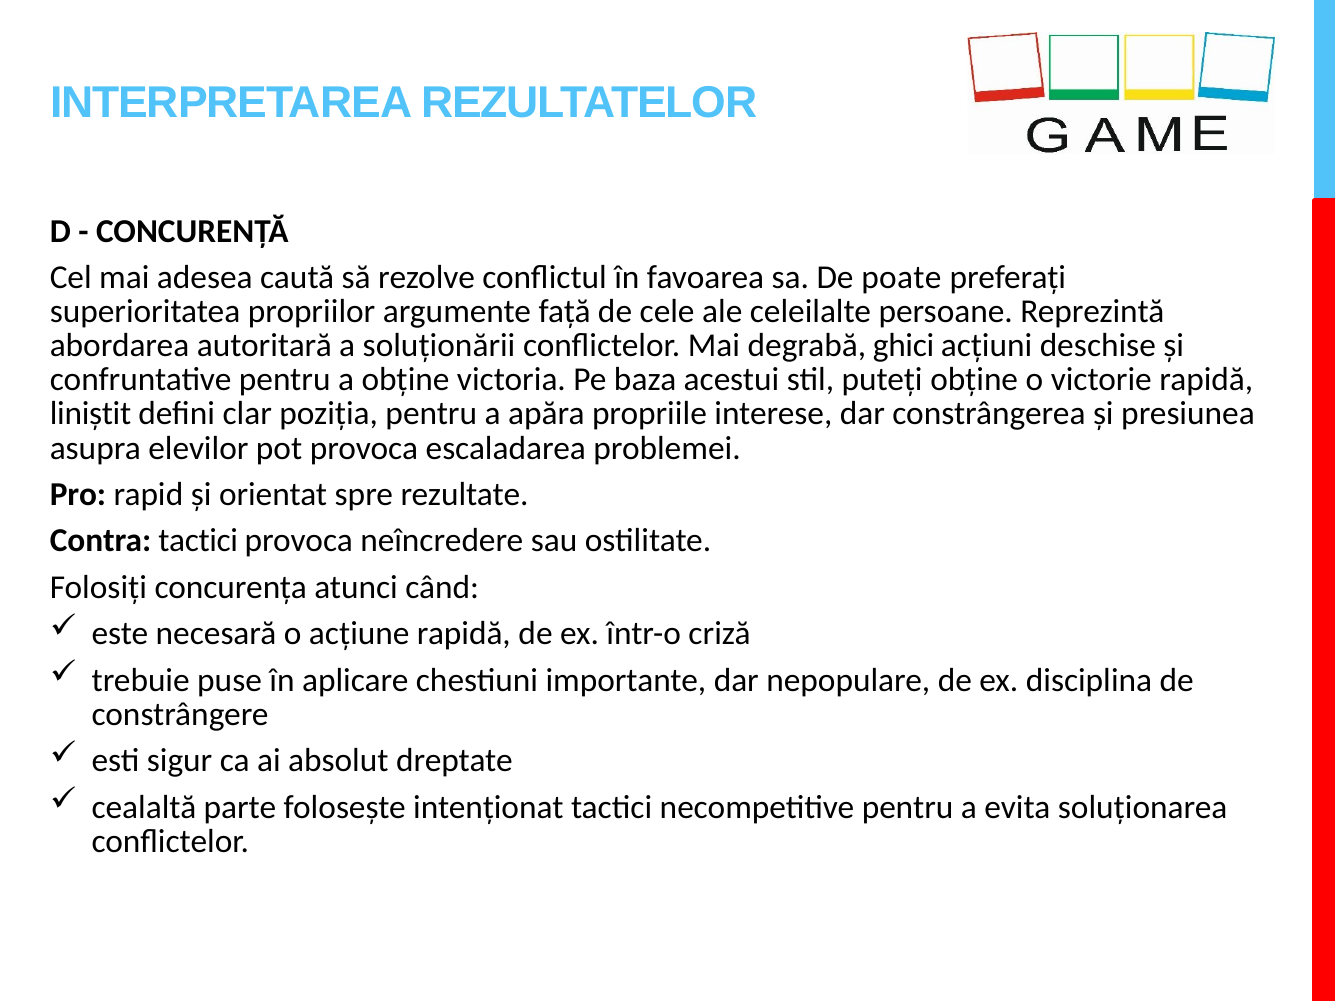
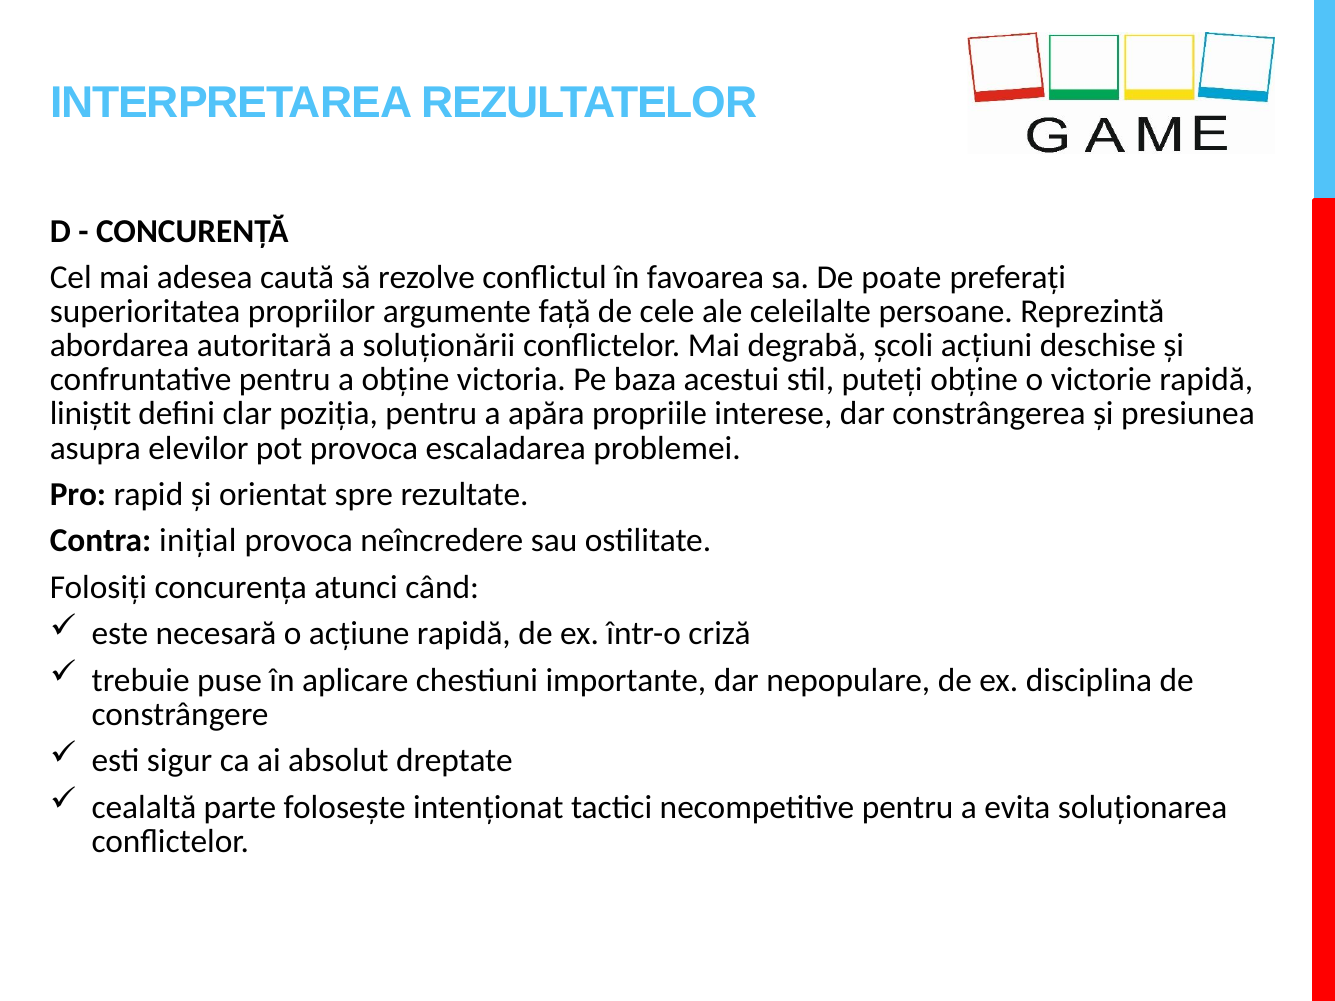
ghici: ghici -> școli
Contra tactici: tactici -> inițial
